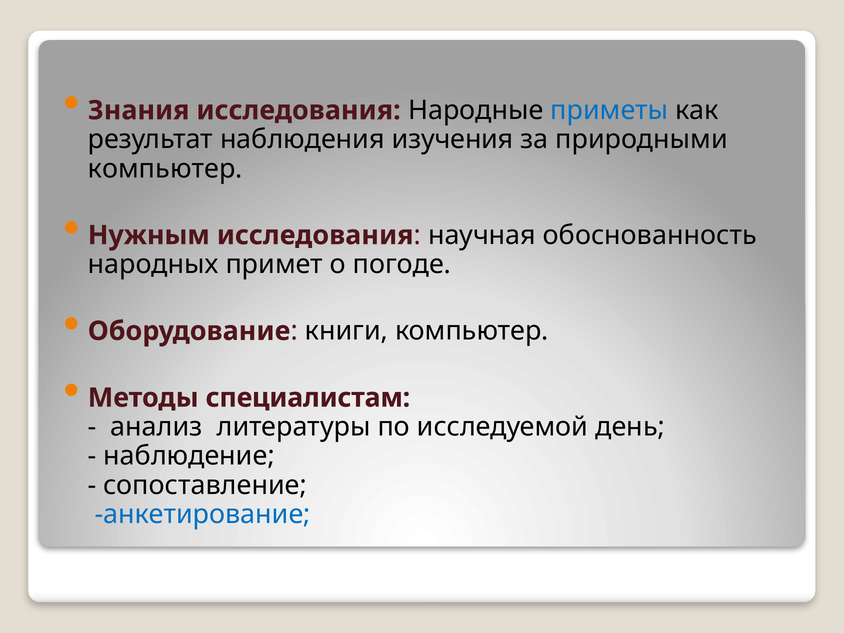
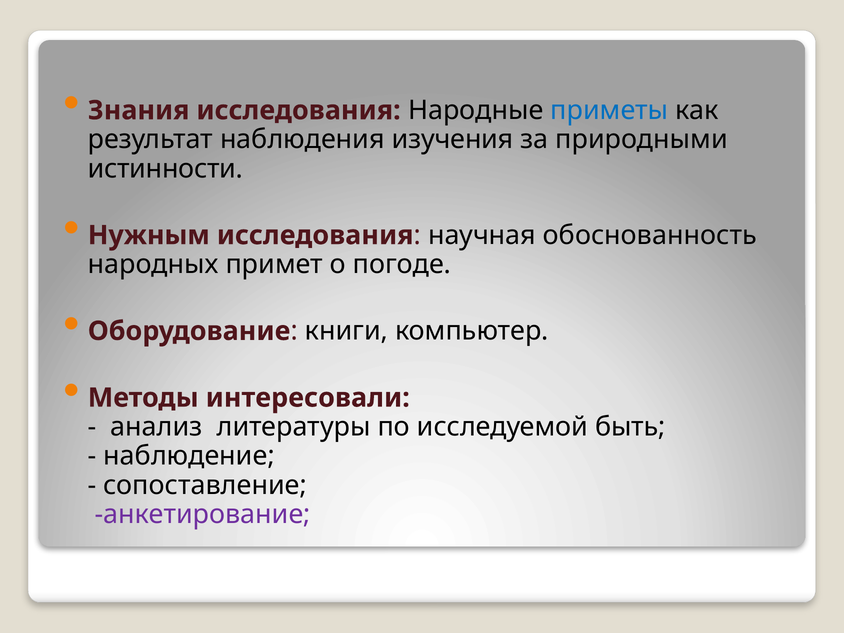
компьютер at (165, 169): компьютер -> истинности
специалистам: специалистам -> интересовали
день: день -> быть
анкетирование colour: blue -> purple
